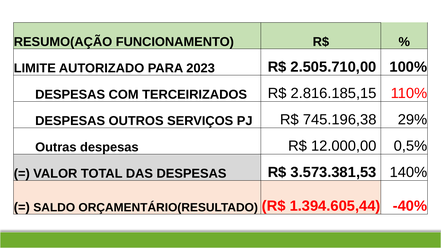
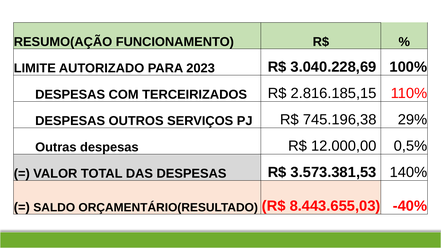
2.505.710,00: 2.505.710,00 -> 3.040.228,69
1.394.605,44: 1.394.605,44 -> 8.443.655,03
